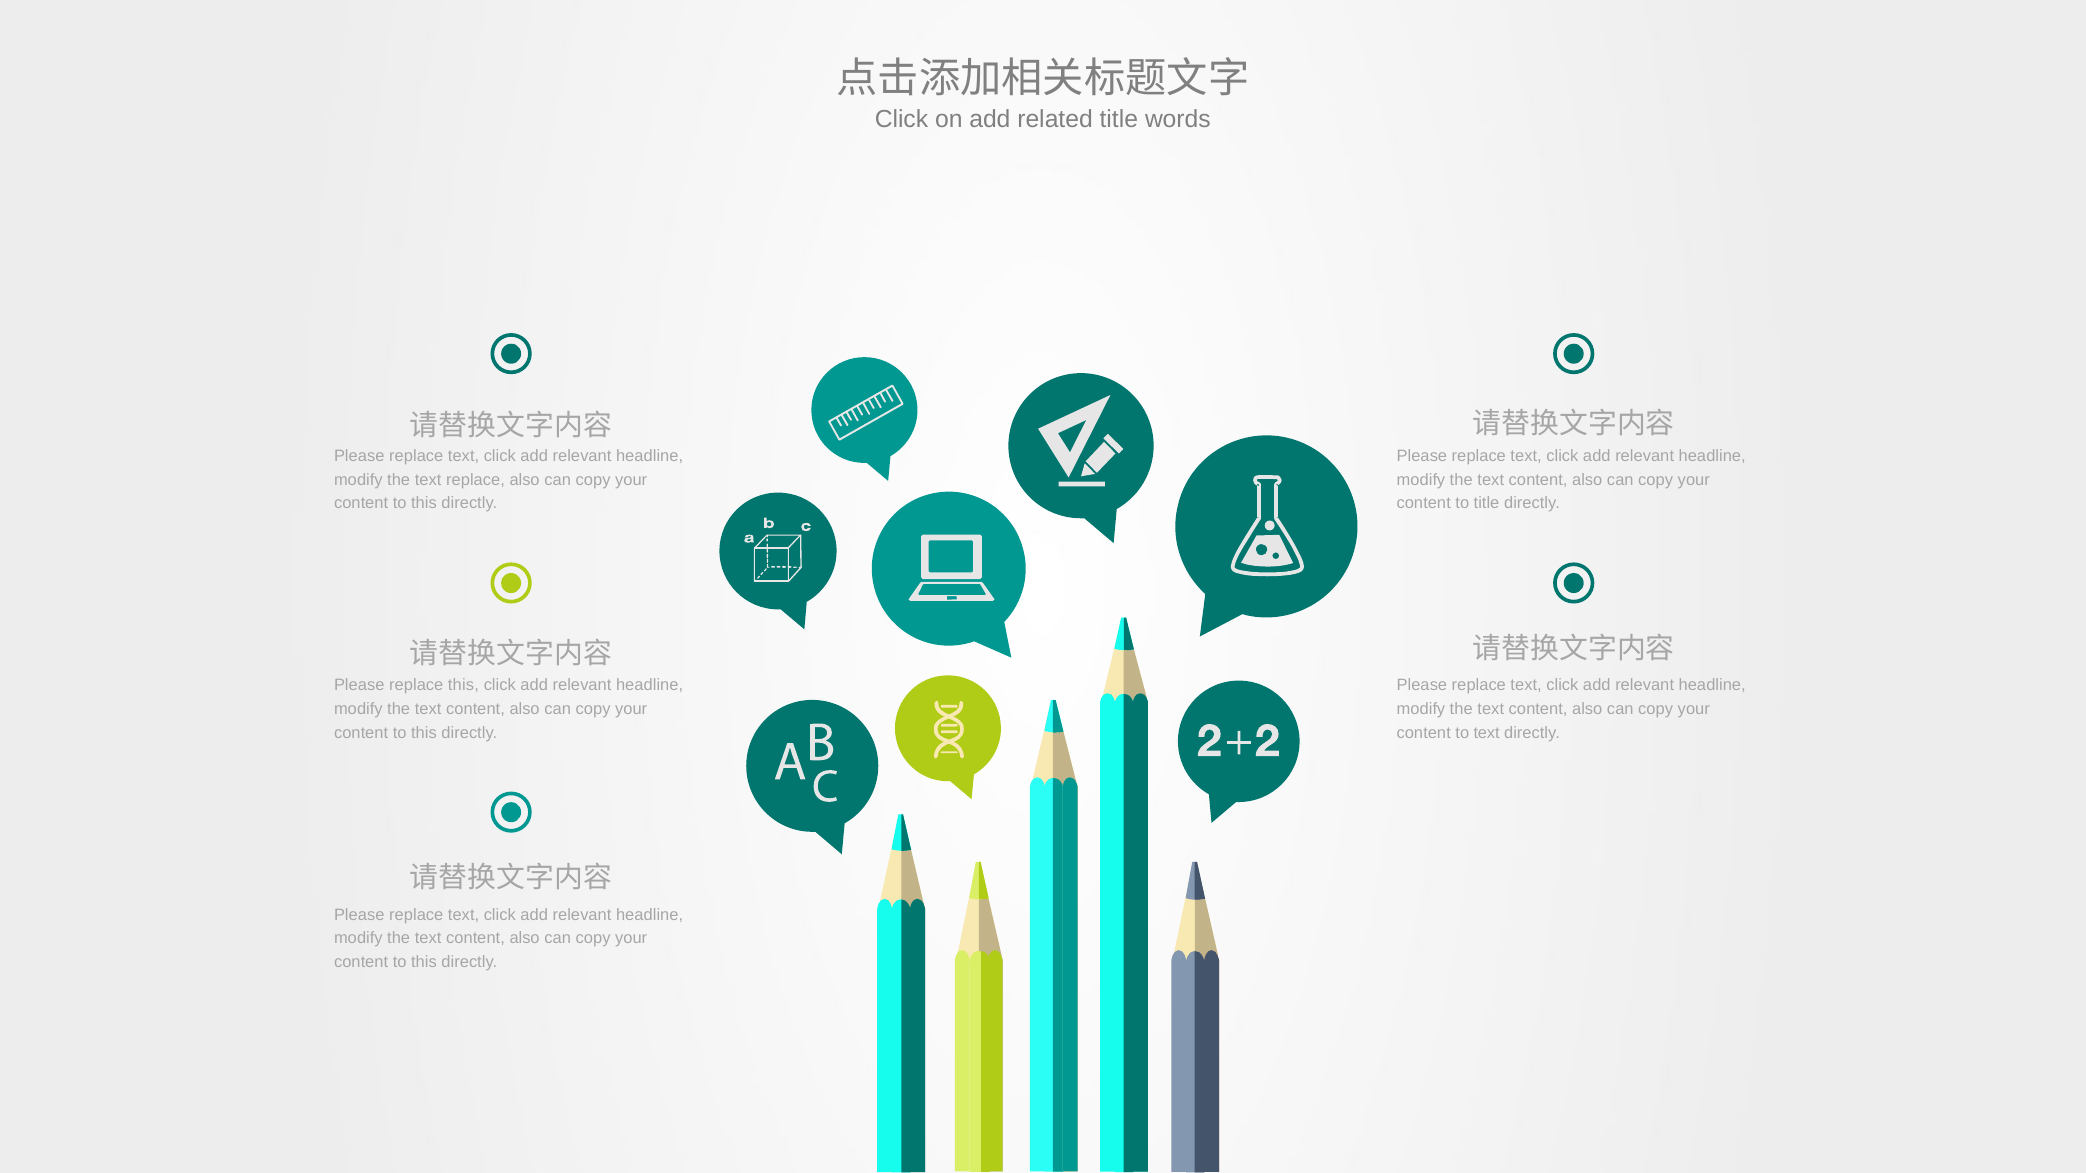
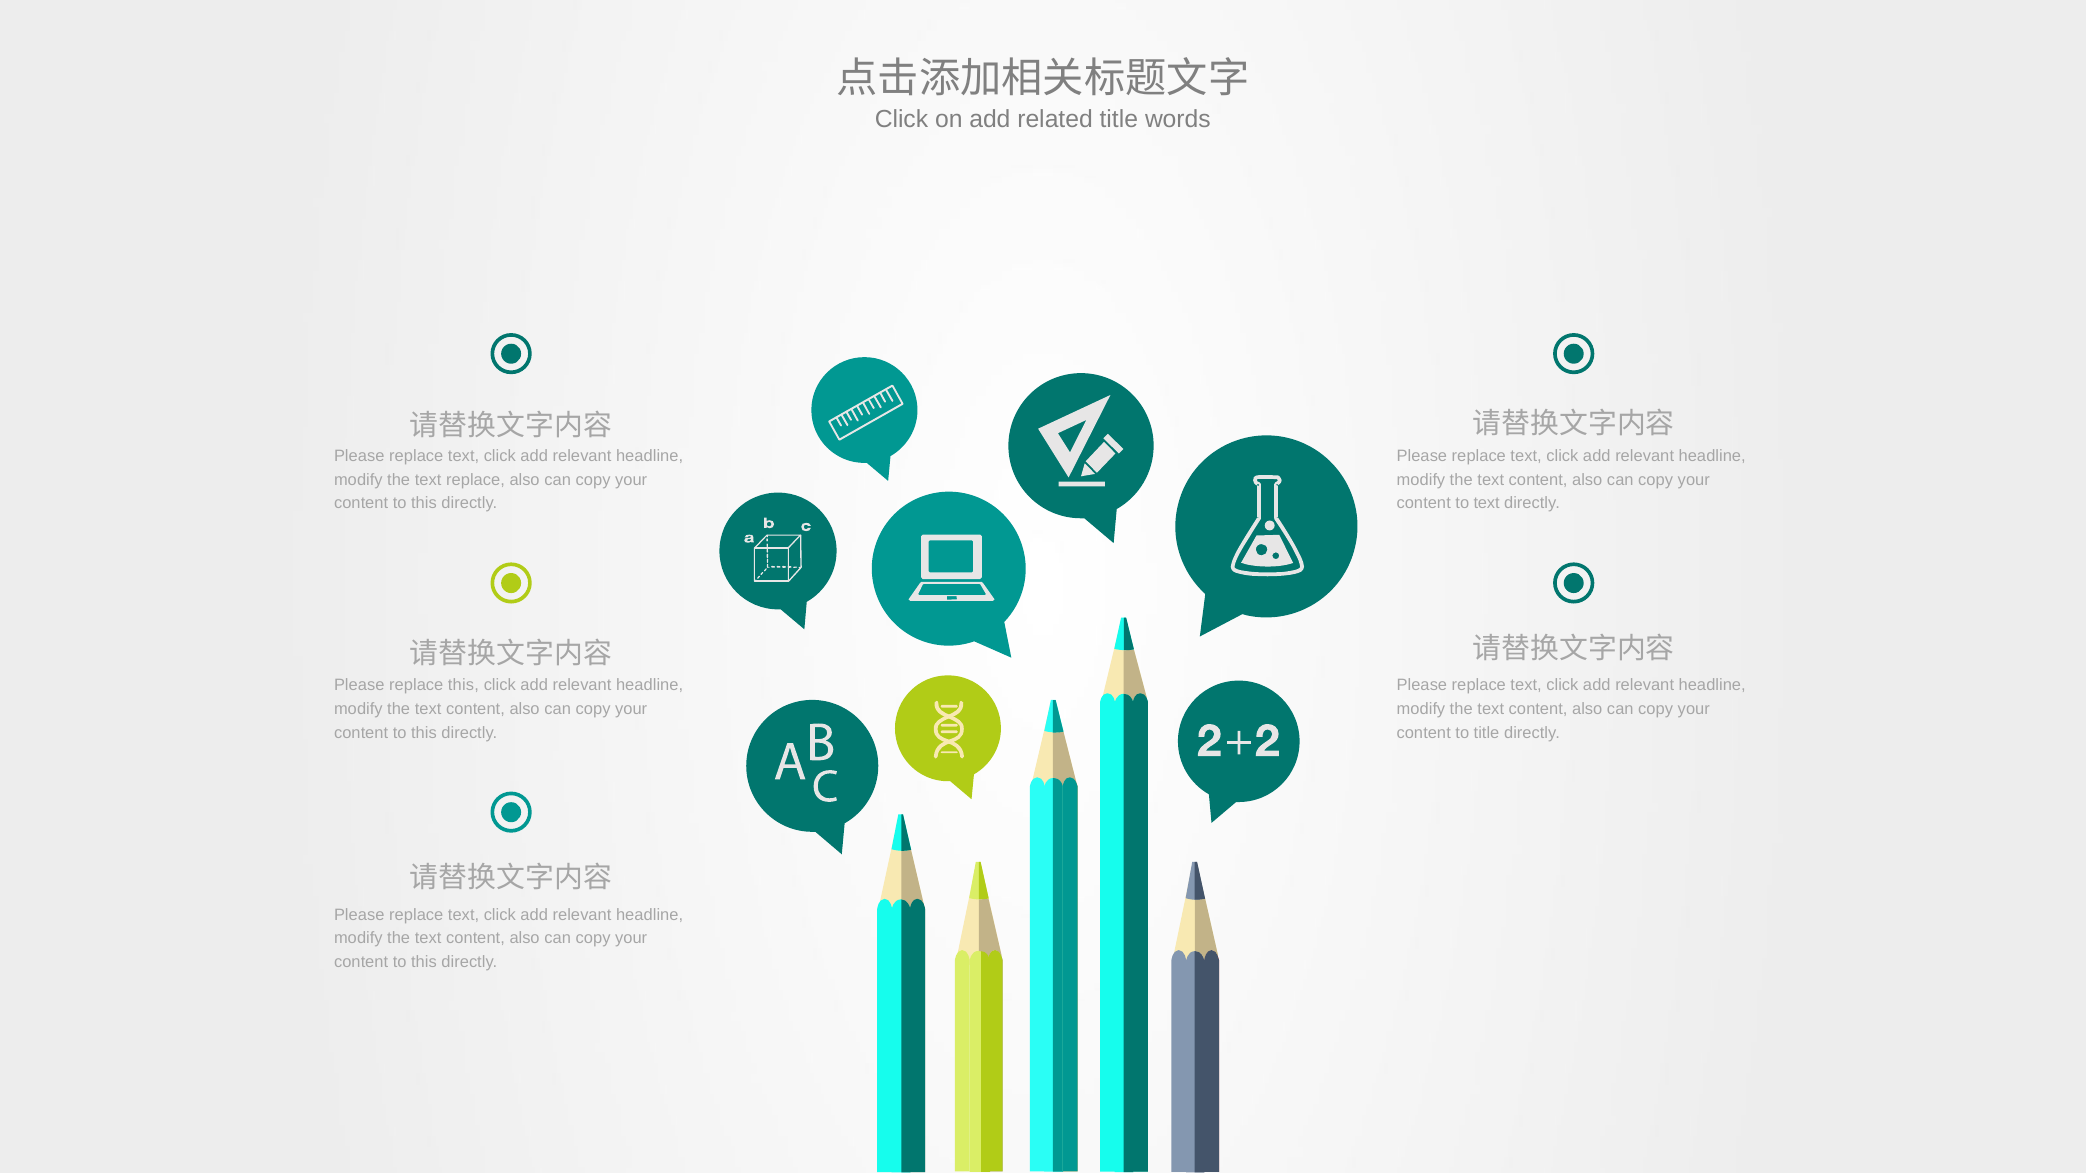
to title: title -> text
to text: text -> title
